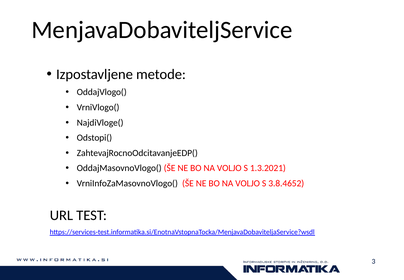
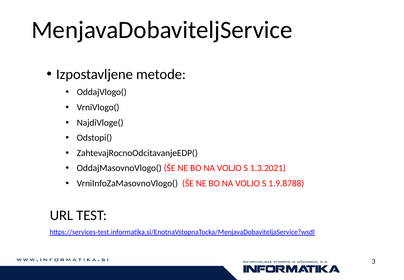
3.8.4652: 3.8.4652 -> 1.9.8788
